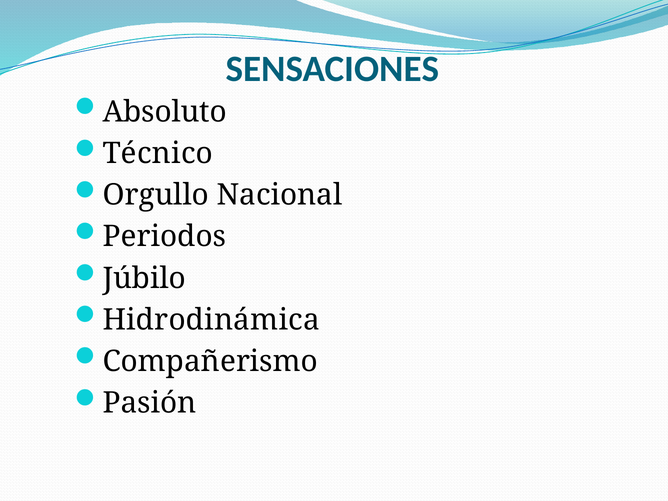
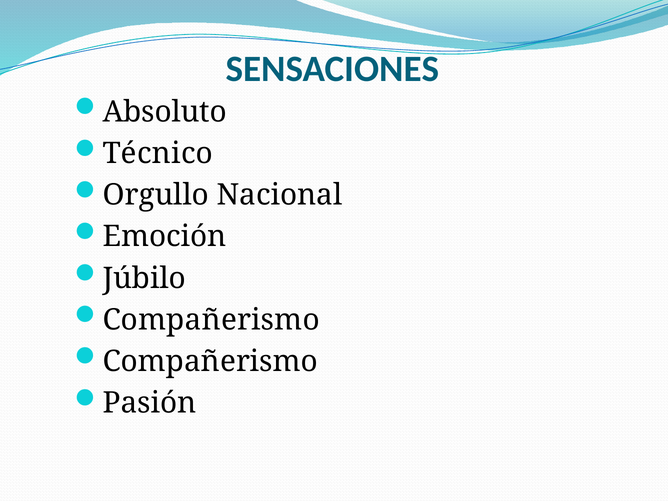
Periodos: Periodos -> Emoción
Hidrodinámica at (211, 320): Hidrodinámica -> Compañerismo
